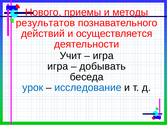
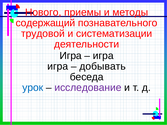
результатов: результатов -> содержащий
действий: действий -> трудовой
осуществляется: осуществляется -> систематизации
Учит at (71, 56): Учит -> Игра
исследование colour: blue -> purple
